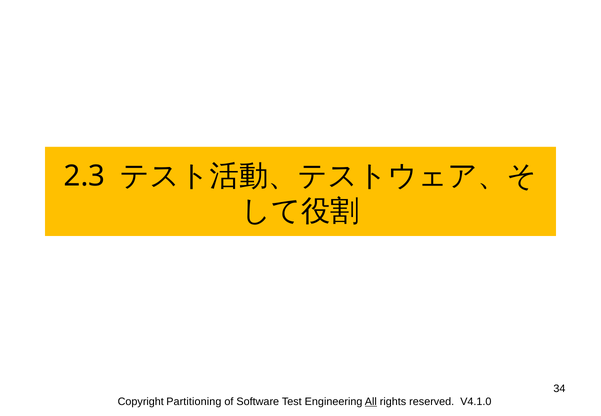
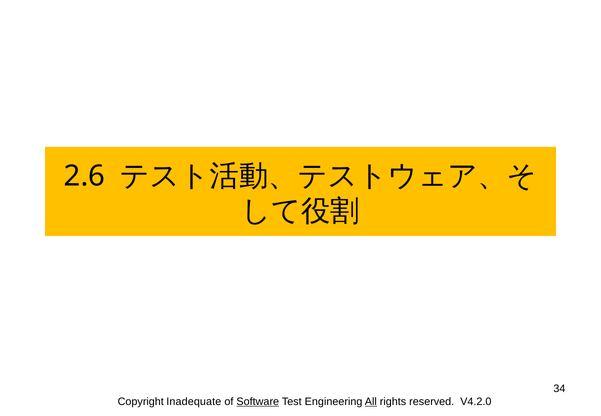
2.3: 2.3 -> 2.6
Partitioning: Partitioning -> Inadequate
Software underline: none -> present
V4.1.0: V4.1.0 -> V4.2.0
